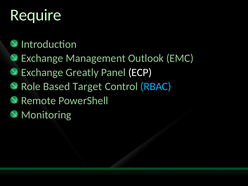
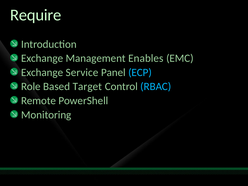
Outlook: Outlook -> Enables
Greatly: Greatly -> Service
ECP colour: white -> light blue
